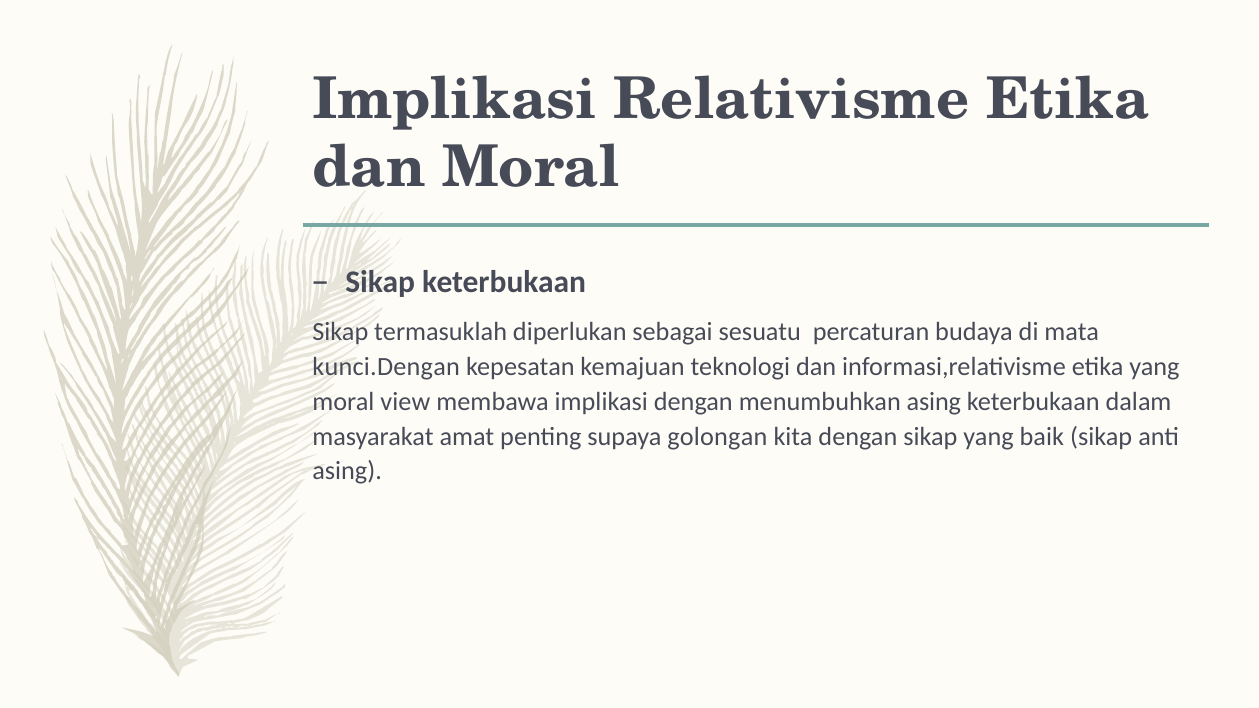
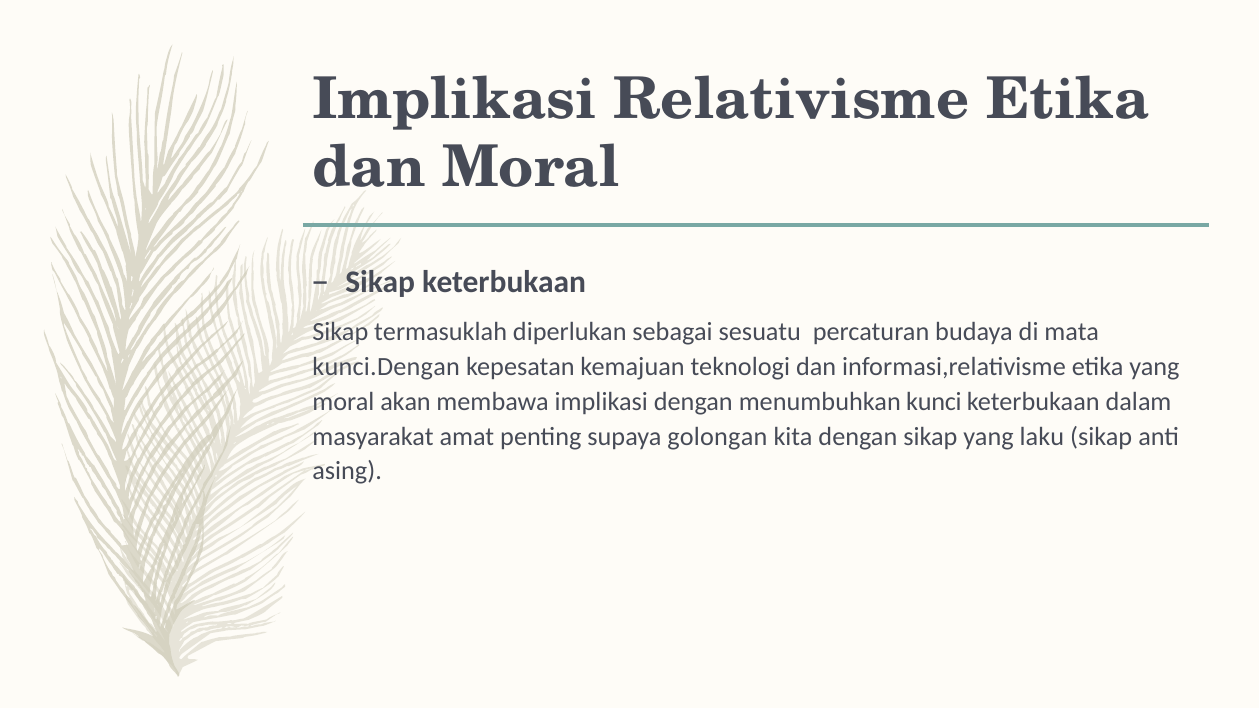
view: view -> akan
menumbuhkan asing: asing -> kunci
baik: baik -> laku
